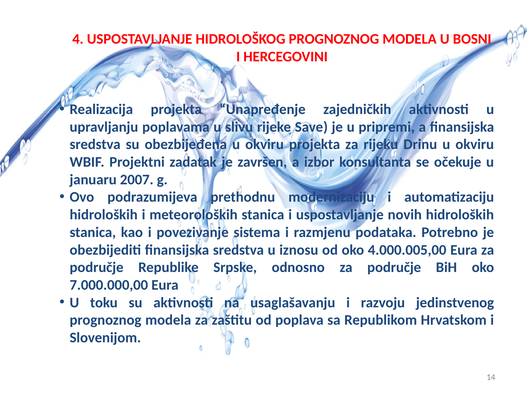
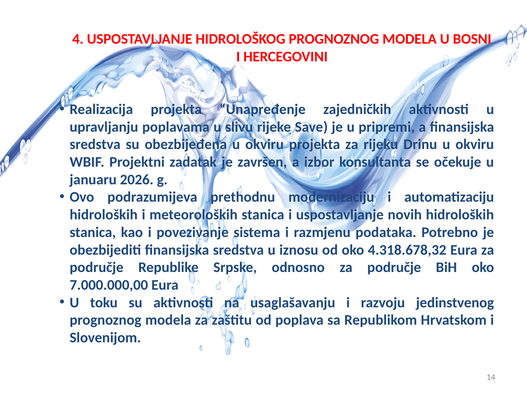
2007: 2007 -> 2026
4.000.005,00: 4.000.005,00 -> 4.318.678,32
